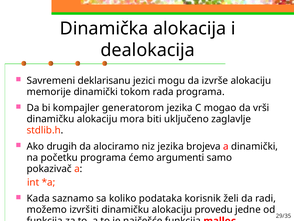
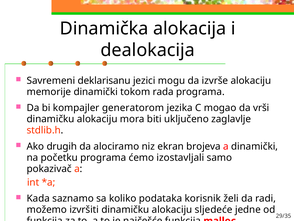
niz jezika: jezika -> ekran
argumenti: argumenti -> izostavljali
provedu: provedu -> sljedeće
